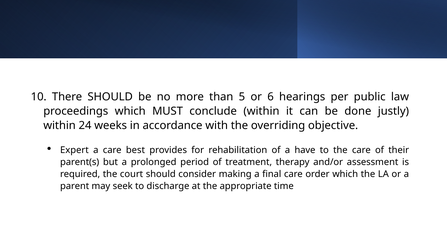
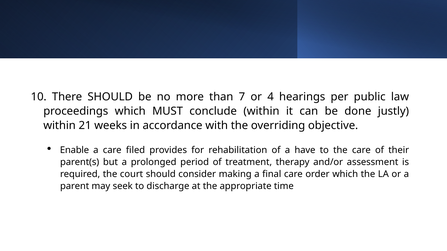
5: 5 -> 7
6: 6 -> 4
24: 24 -> 21
Expert: Expert -> Enable
best: best -> filed
